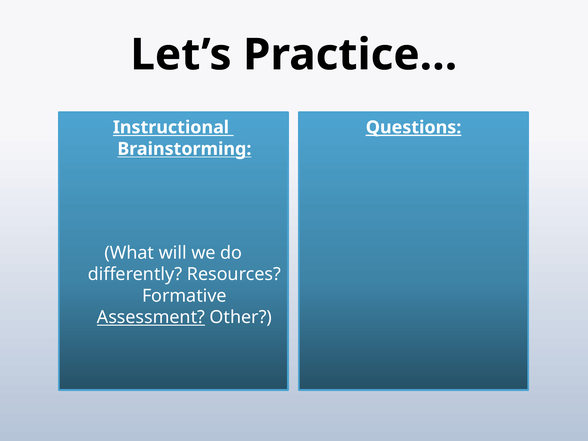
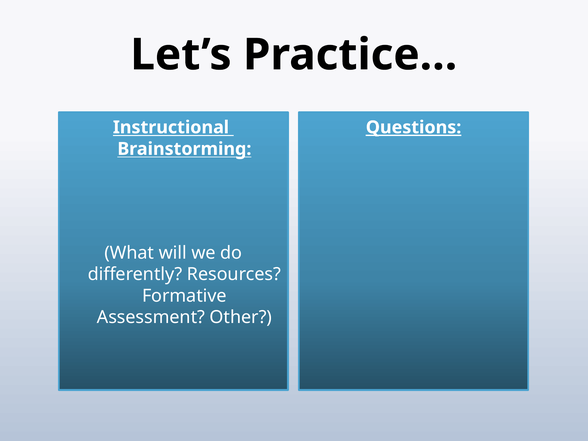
Assessment underline: present -> none
